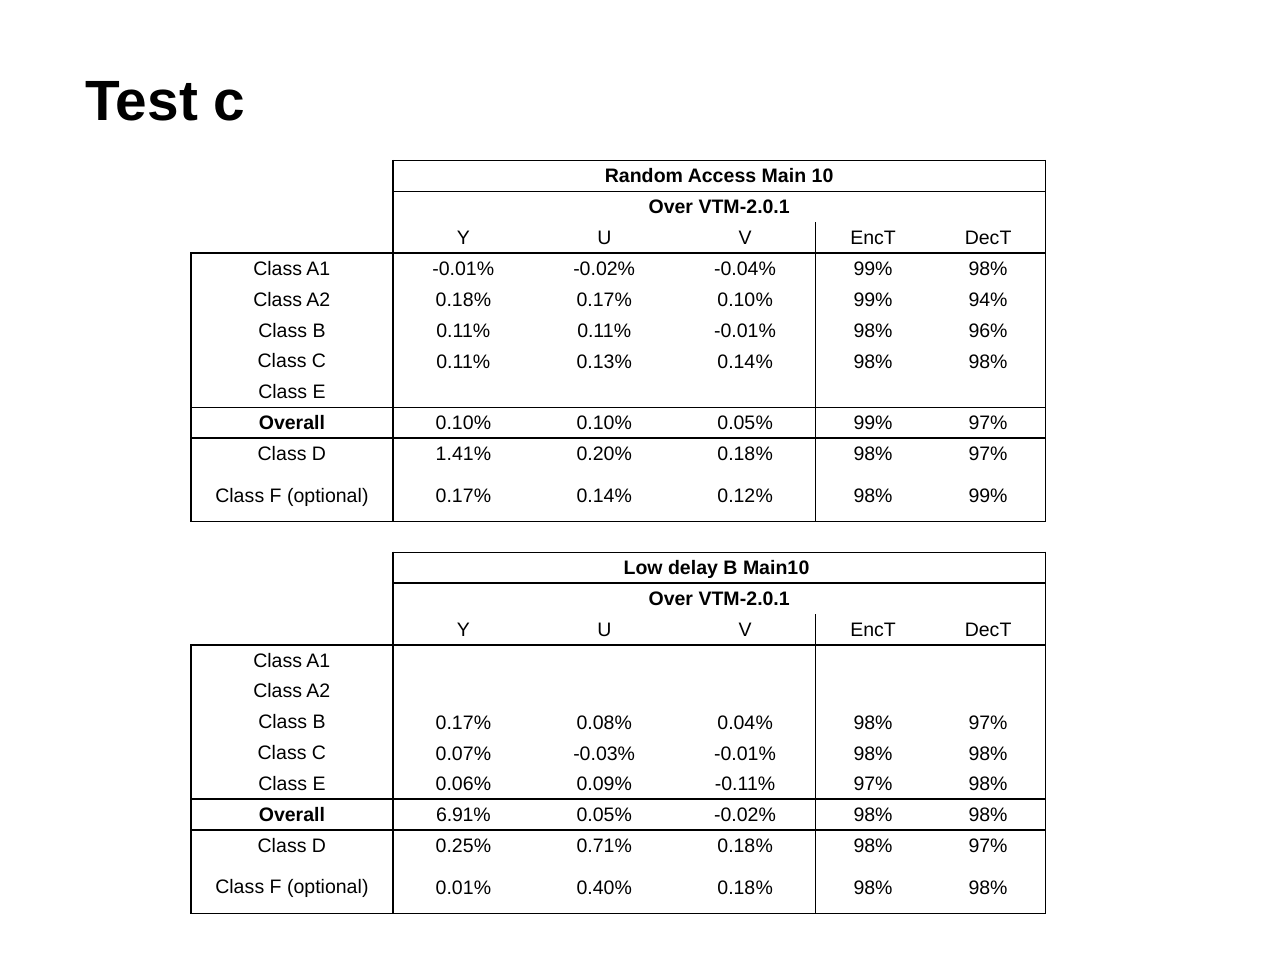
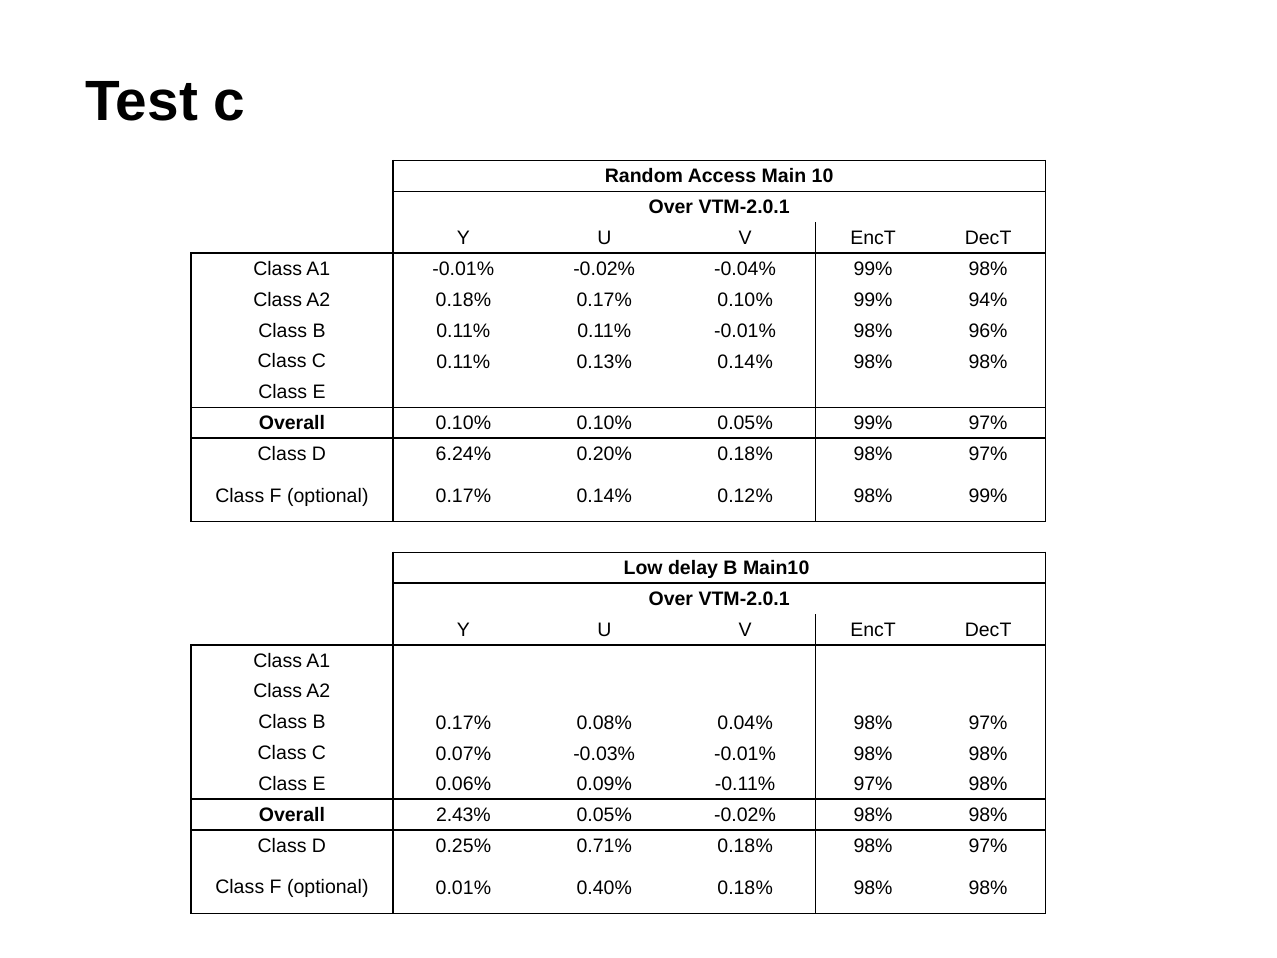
1.41%: 1.41% -> 6.24%
6.91%: 6.91% -> 2.43%
